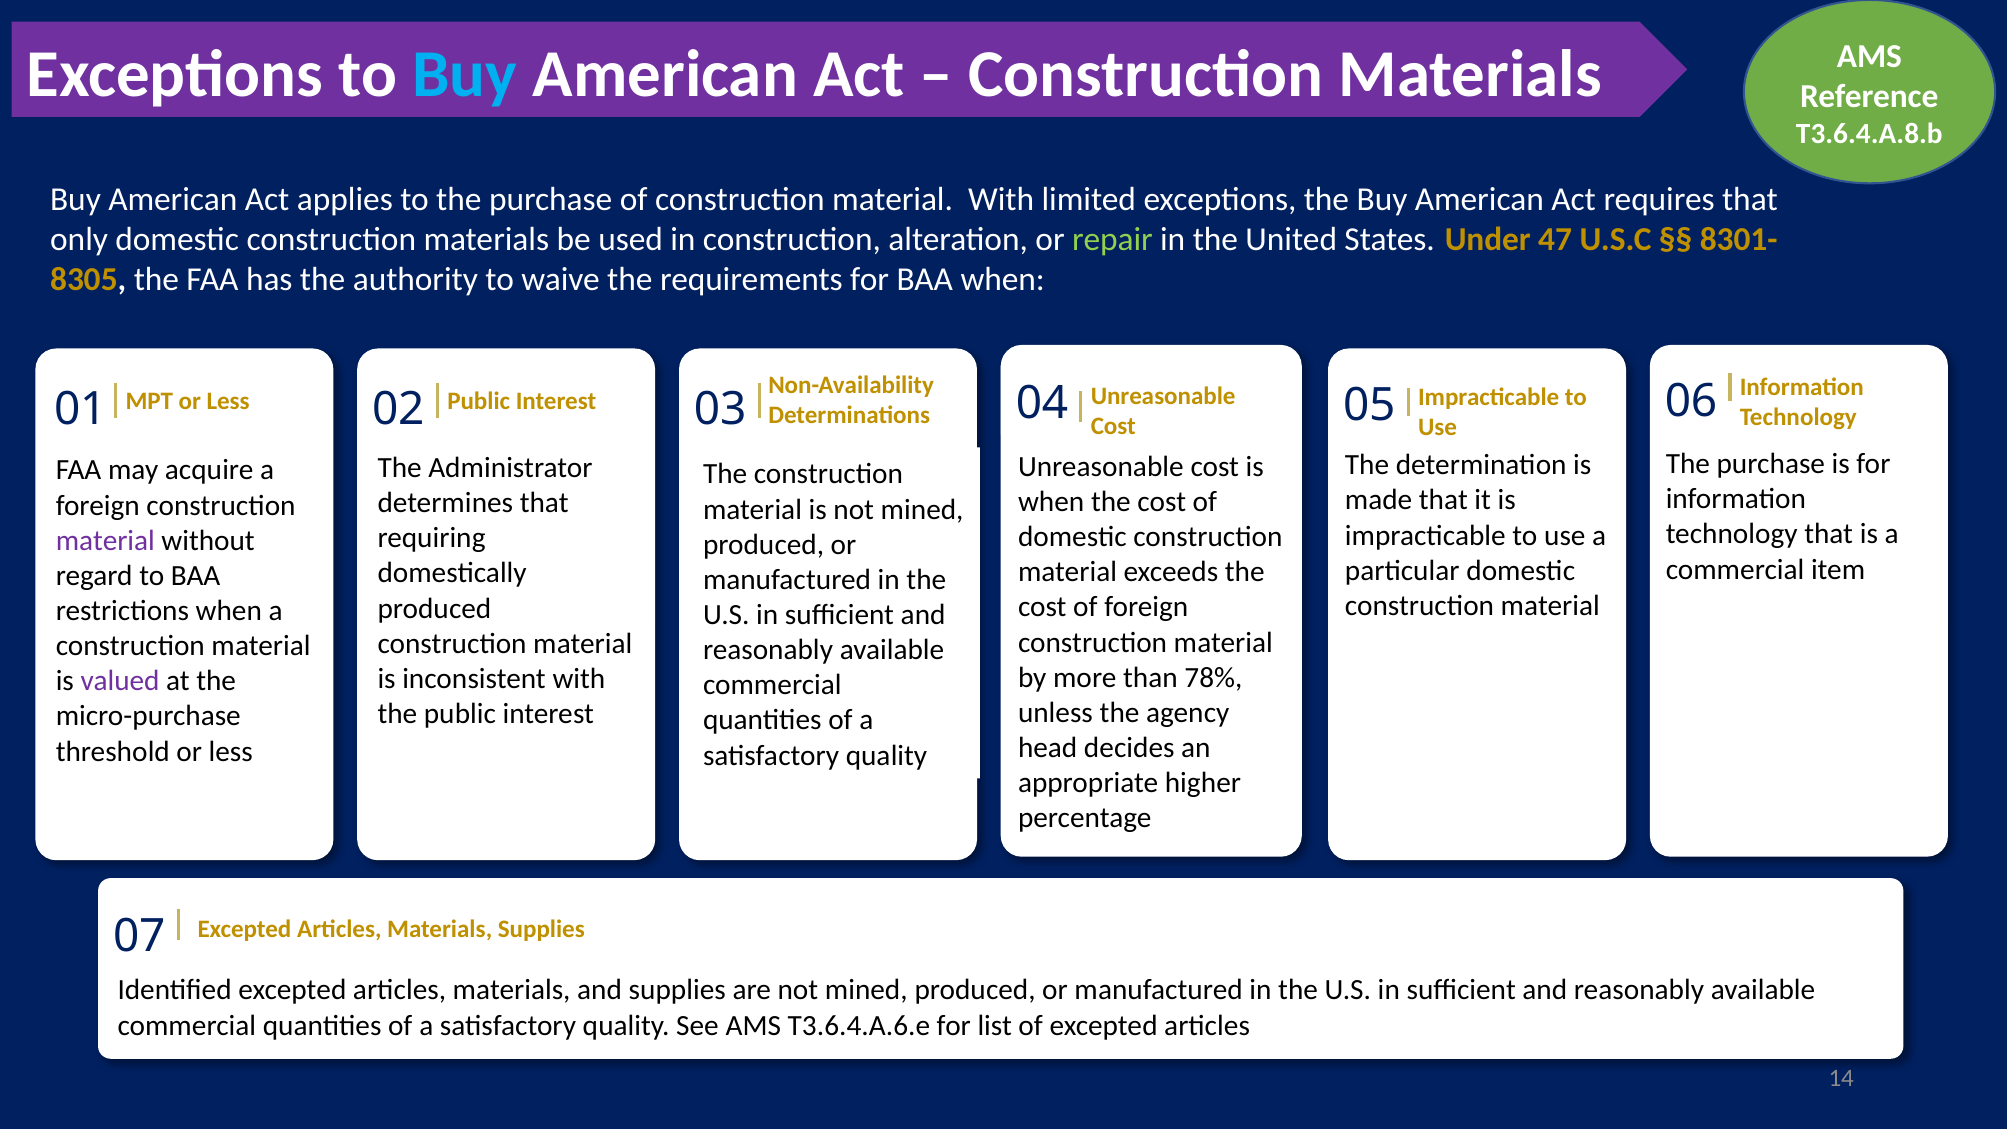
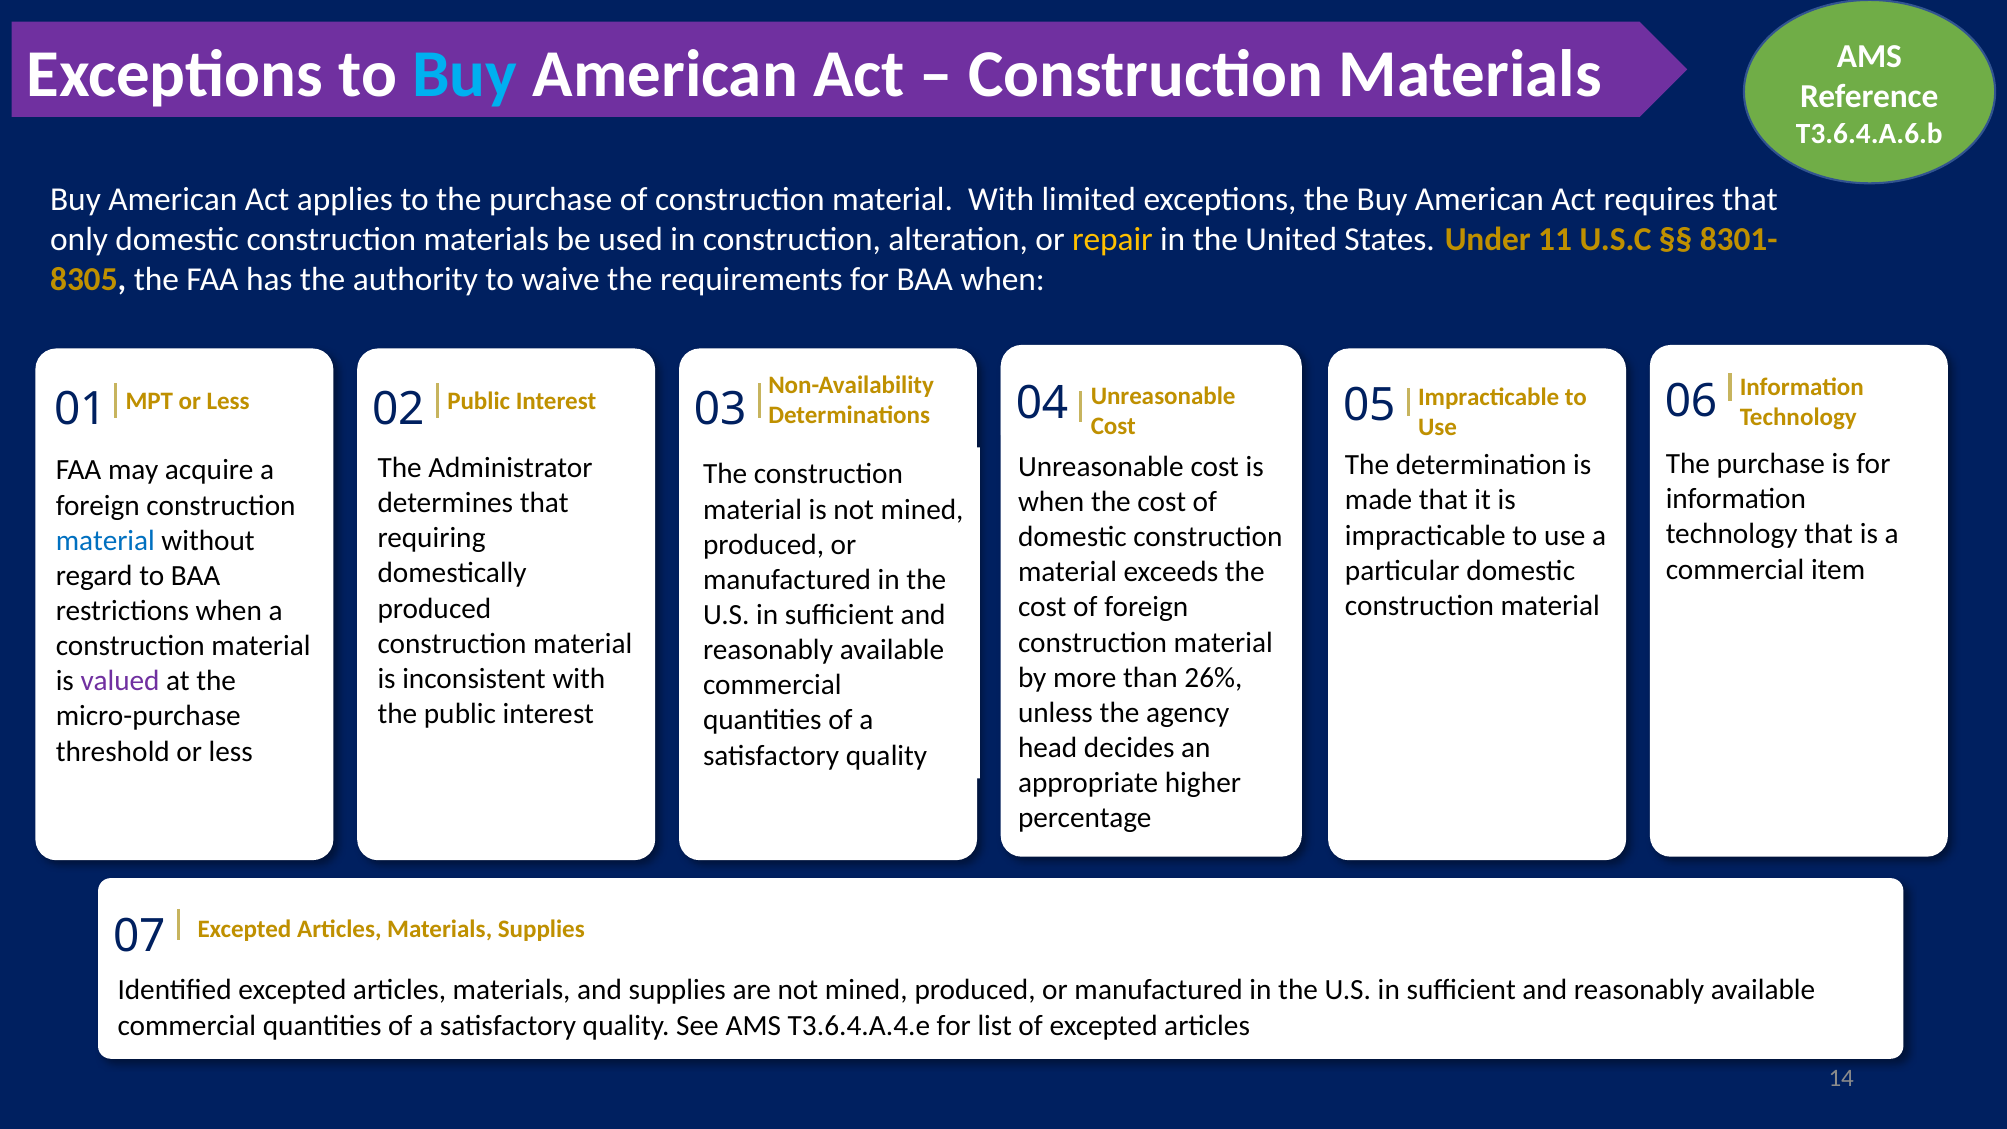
T3.6.4.A.8.b: T3.6.4.A.8.b -> T3.6.4.A.6.b
repair colour: light green -> yellow
47: 47 -> 11
material at (105, 541) colour: purple -> blue
78%: 78% -> 26%
T3.6.4.A.6.e: T3.6.4.A.6.e -> T3.6.4.A.4.e
